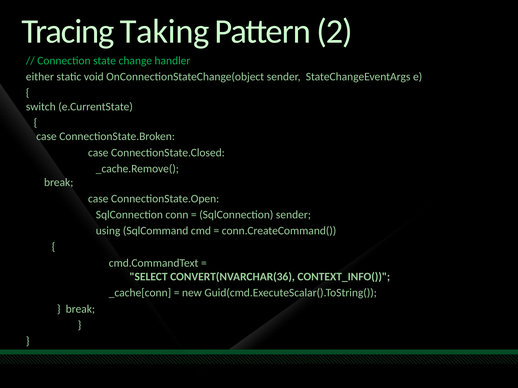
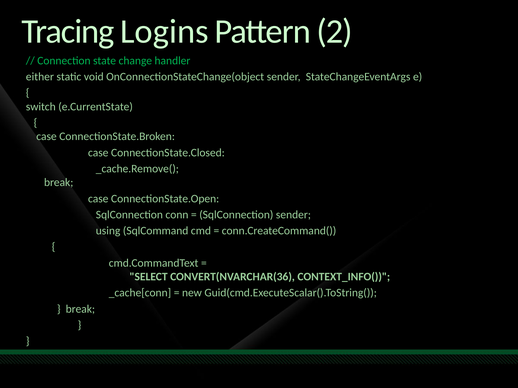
Taking: Taking -> Logins
